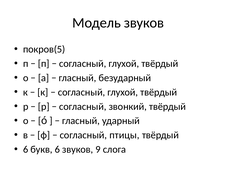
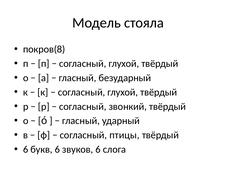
Модель звуков: звуков -> стояла
покров(5: покров(5 -> покров(8
звуков 9: 9 -> 6
